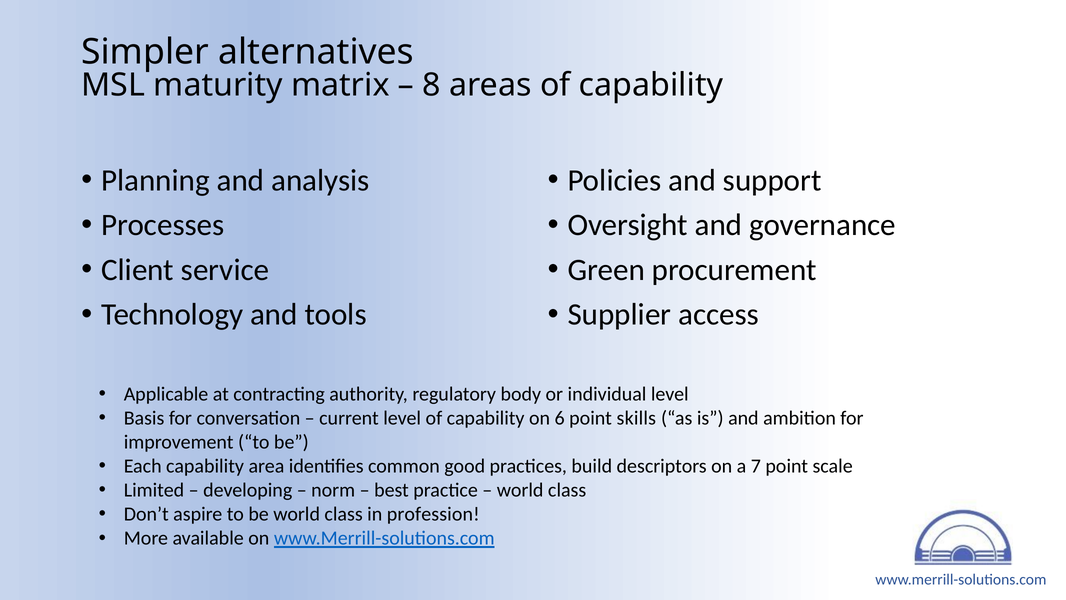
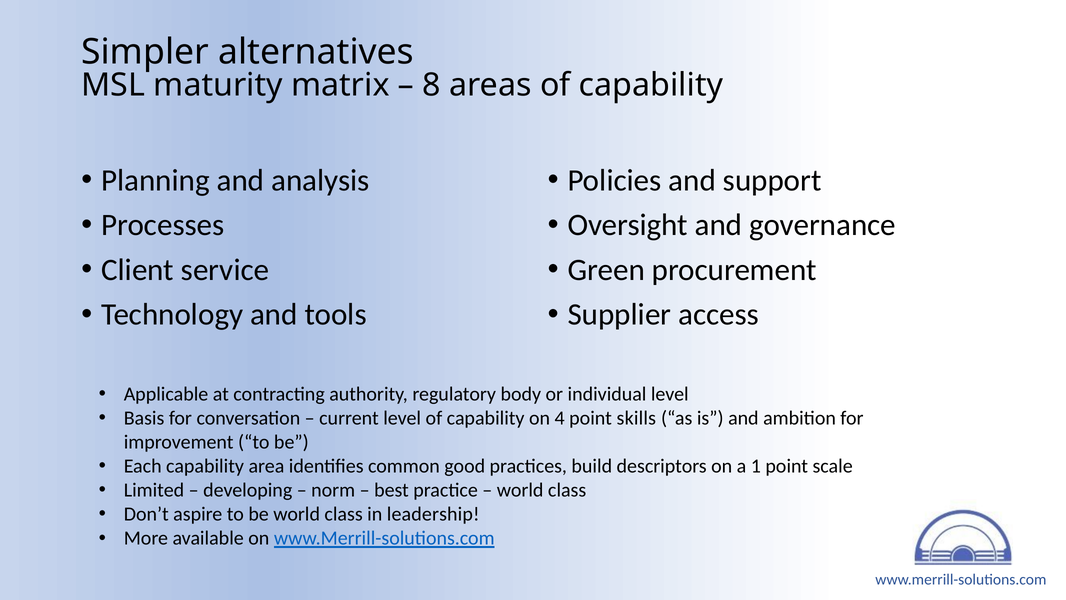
6: 6 -> 4
7: 7 -> 1
profession: profession -> leadership
